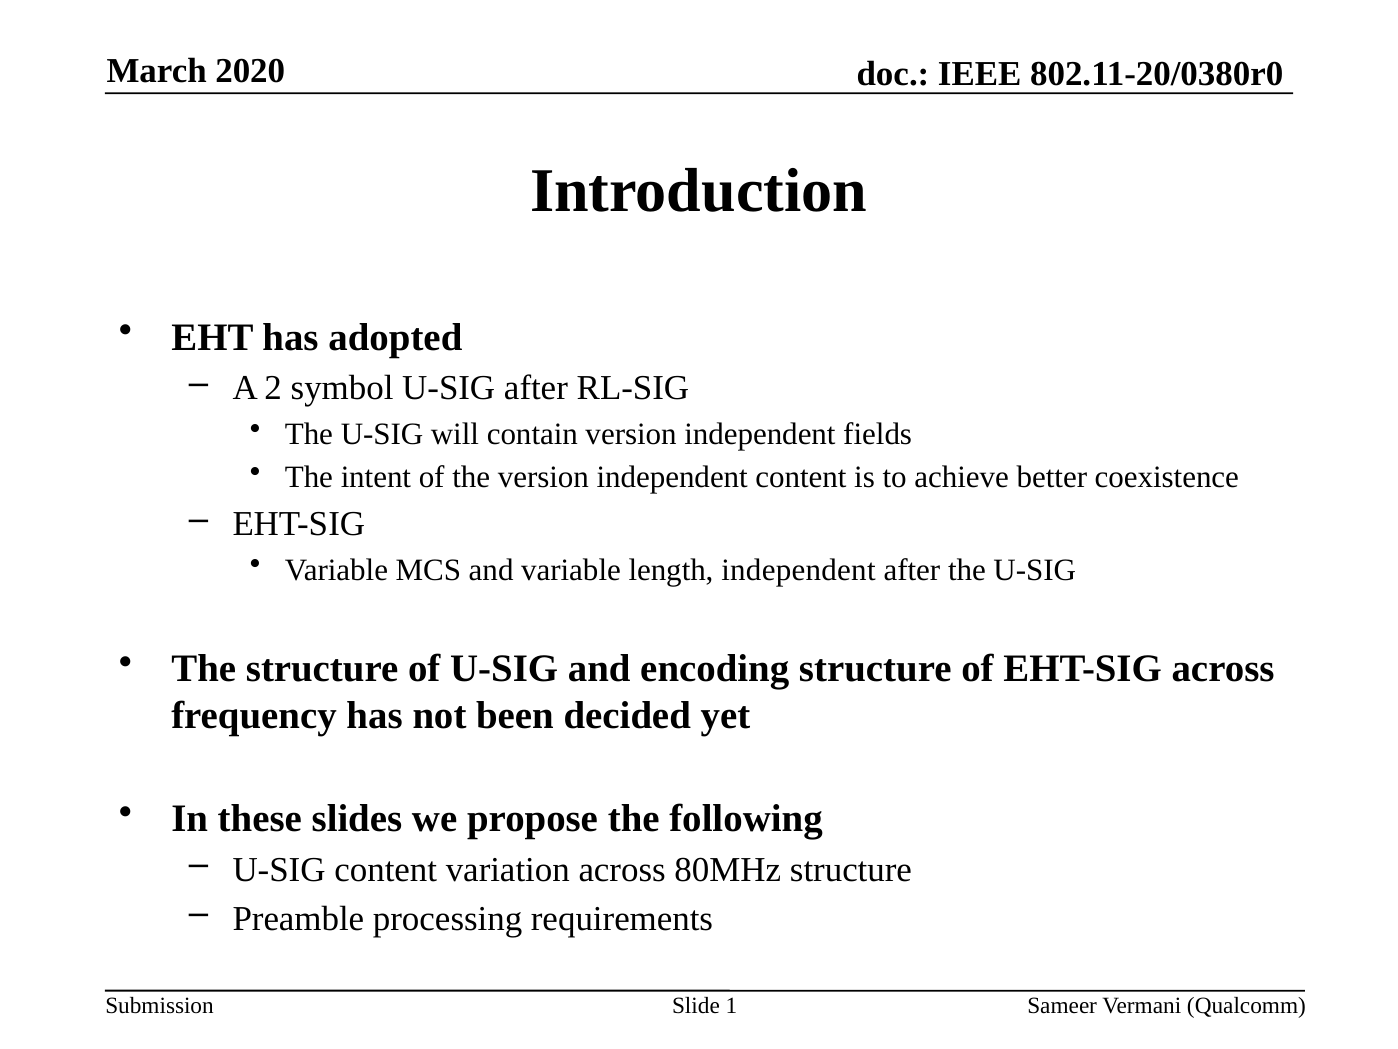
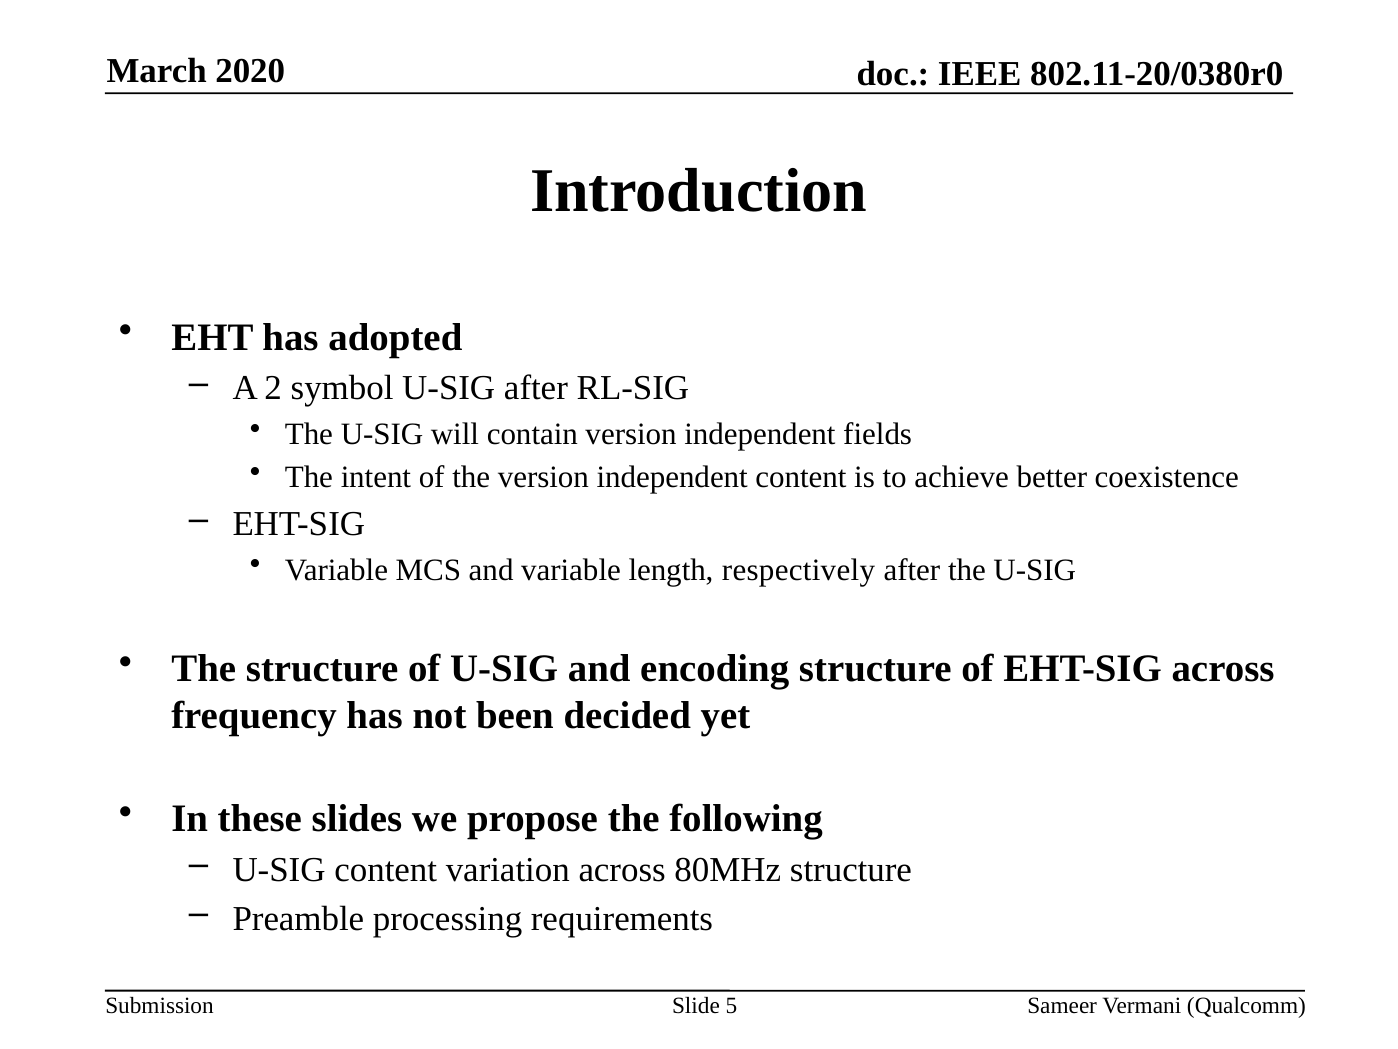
length independent: independent -> respectively
1: 1 -> 5
